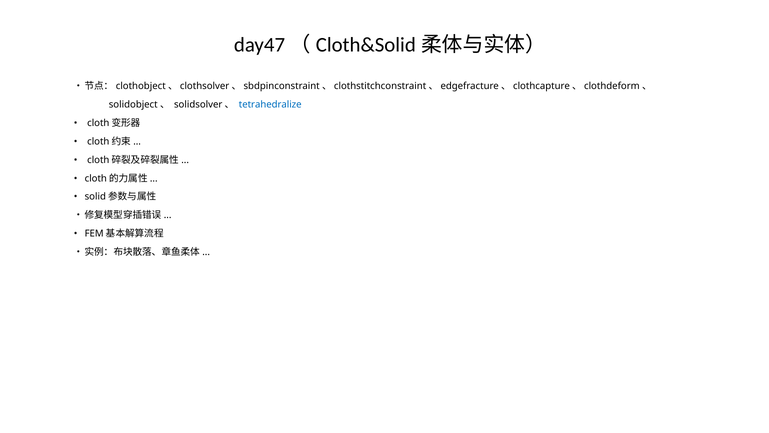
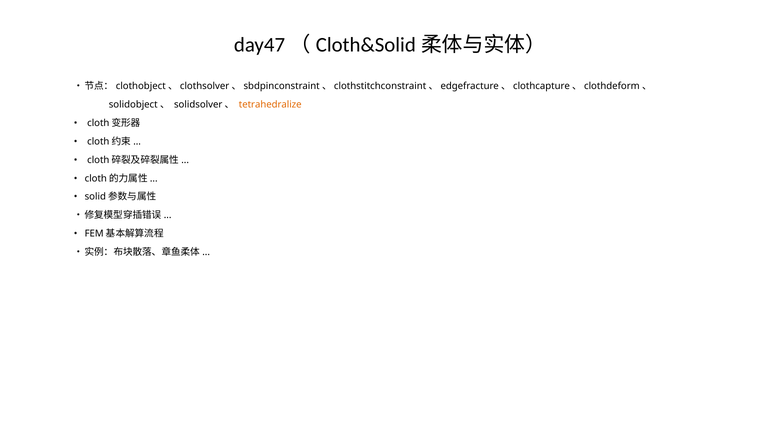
tetrahedralize colour: blue -> orange
